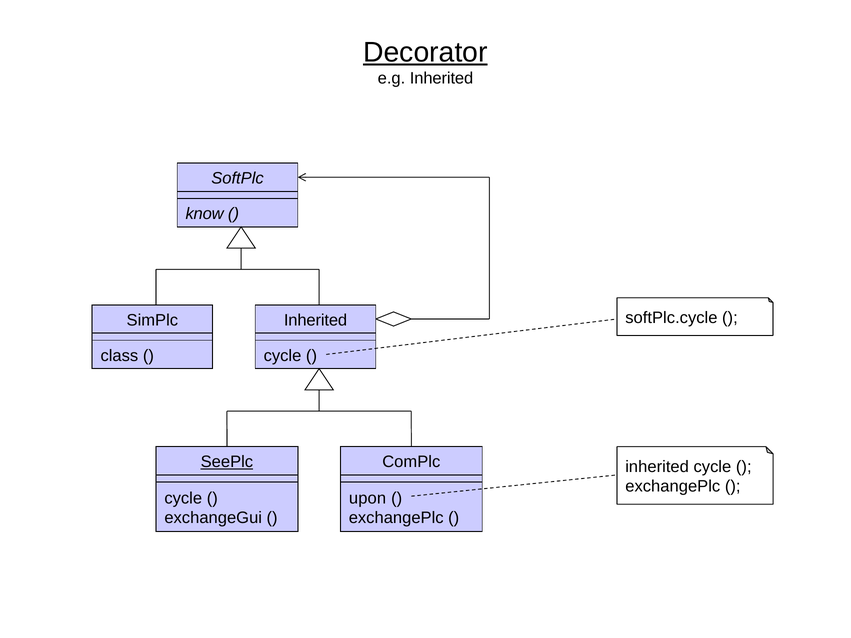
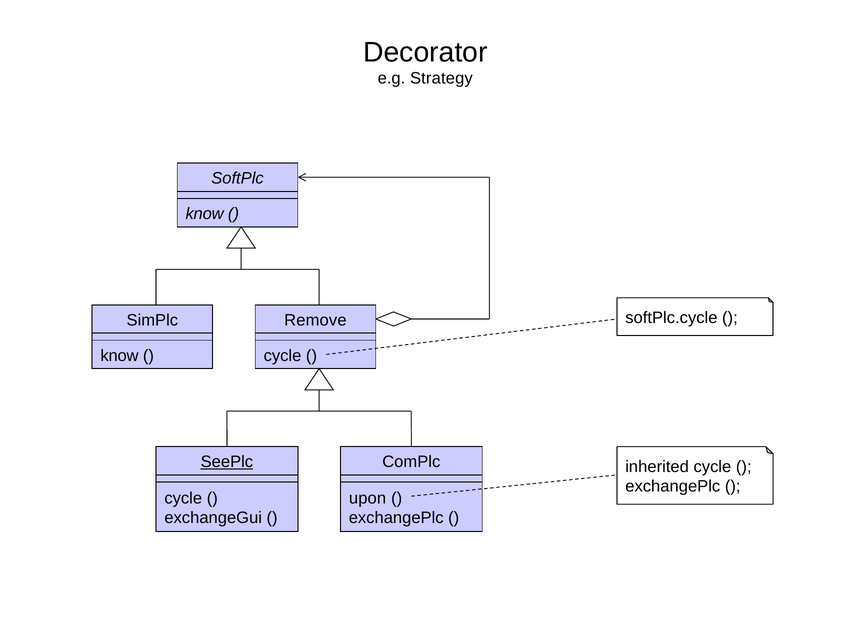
Decorator underline: present -> none
e.g Inherited: Inherited -> Strategy
Inherited at (316, 320): Inherited -> Remove
class at (119, 356): class -> know
